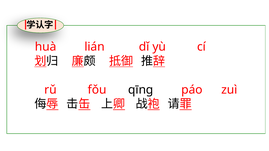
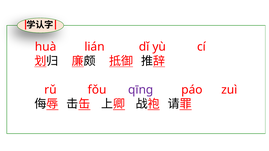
qīng colour: black -> purple
